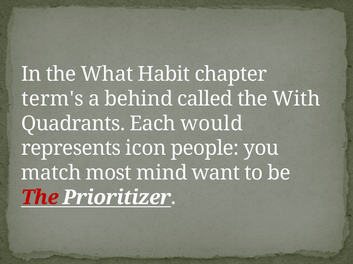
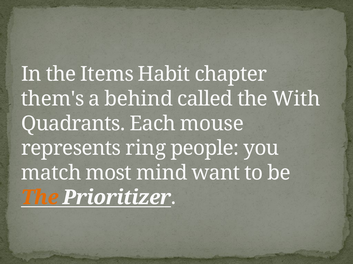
What: What -> Items
term's: term's -> them's
would: would -> mouse
icon: icon -> ring
The at (40, 198) colour: red -> orange
